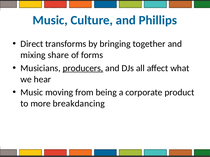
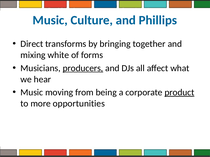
share: share -> white
product underline: none -> present
breakdancing: breakdancing -> opportunities
